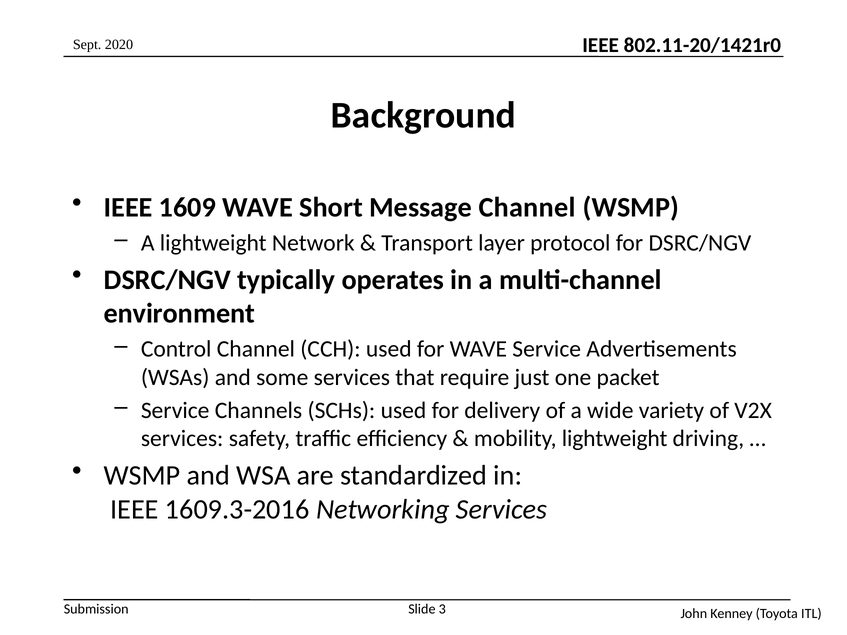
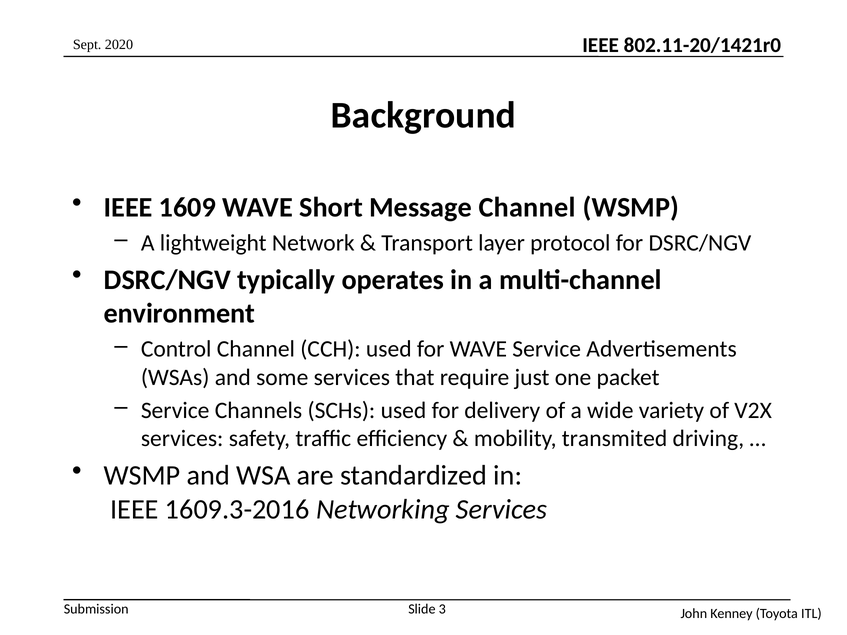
mobility lightweight: lightweight -> transmited
